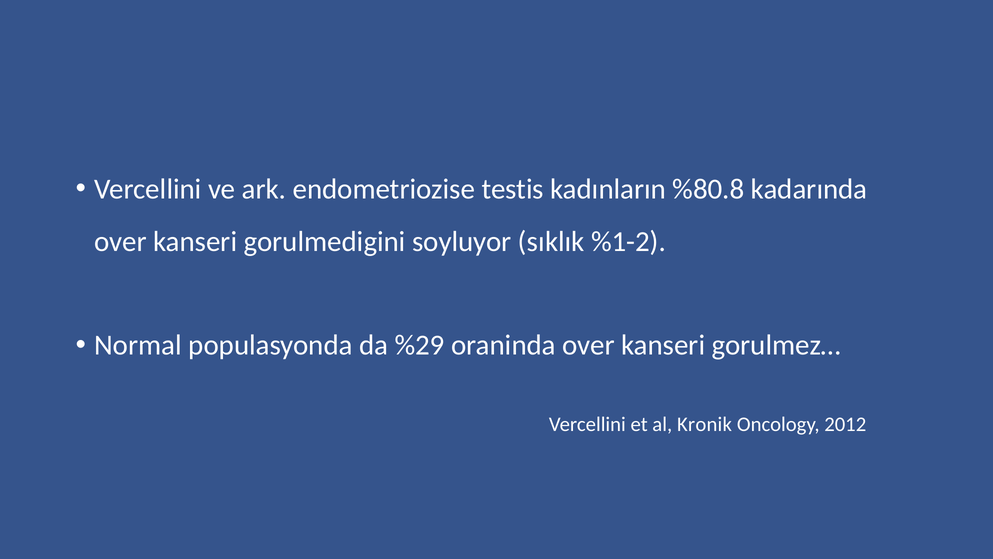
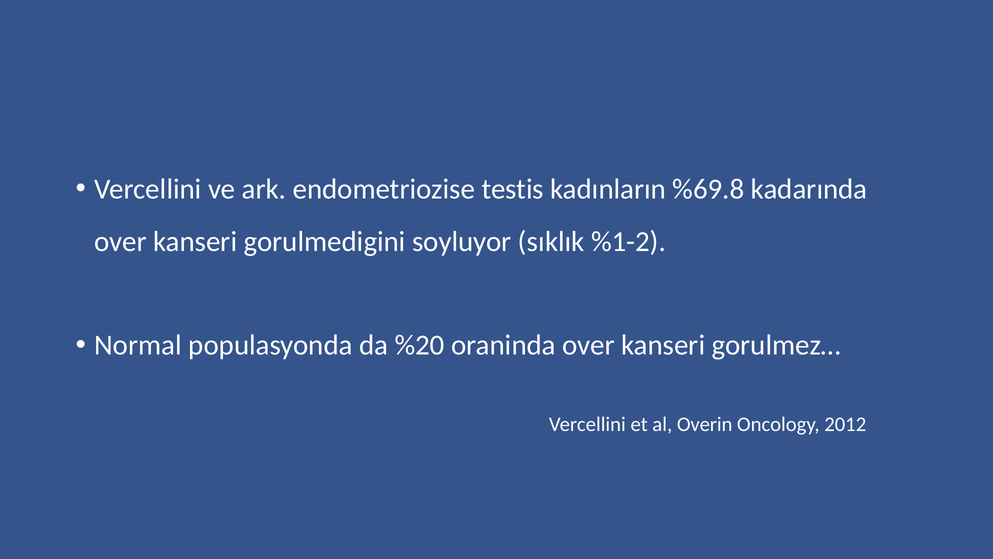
%80.8: %80.8 -> %69.8
%29: %29 -> %20
Kronik: Kronik -> Overin
